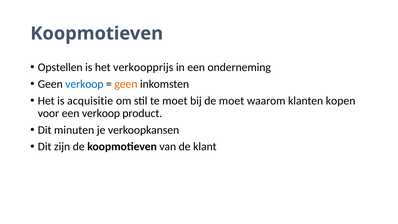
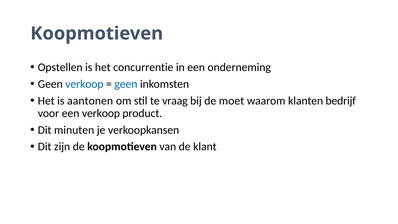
verkoopprijs: verkoopprijs -> concurrentie
geen at (126, 84) colour: orange -> blue
acquisitie: acquisitie -> aantonen
te moet: moet -> vraag
kopen: kopen -> bedrijf
